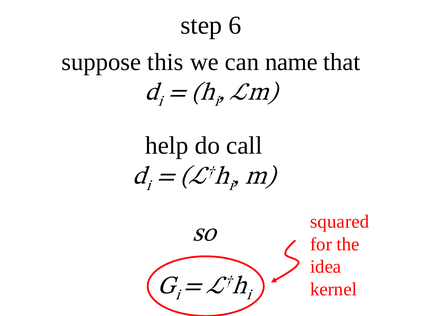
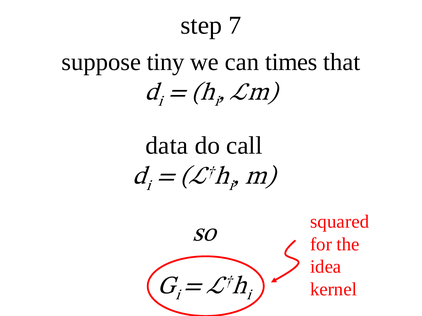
6: 6 -> 7
this: this -> tiny
name: name -> times
help: help -> data
